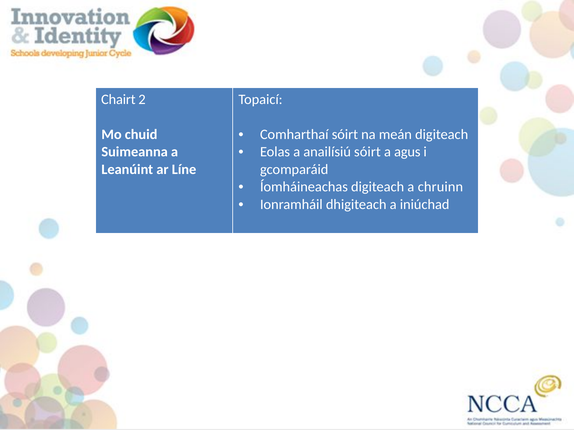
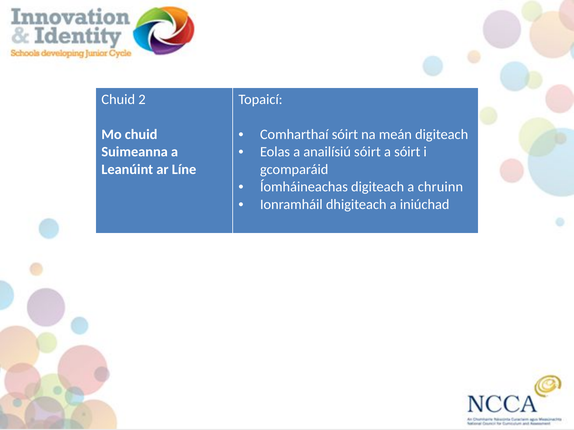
Chairt at (118, 100): Chairt -> Chuid
a agus: agus -> sóirt
